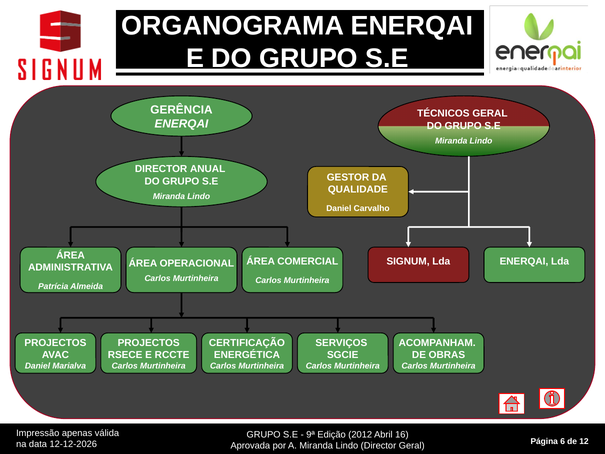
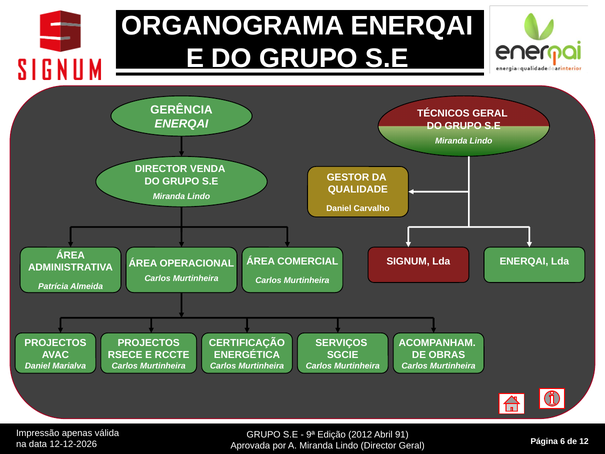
ANUAL: ANUAL -> VENDA
16: 16 -> 91
